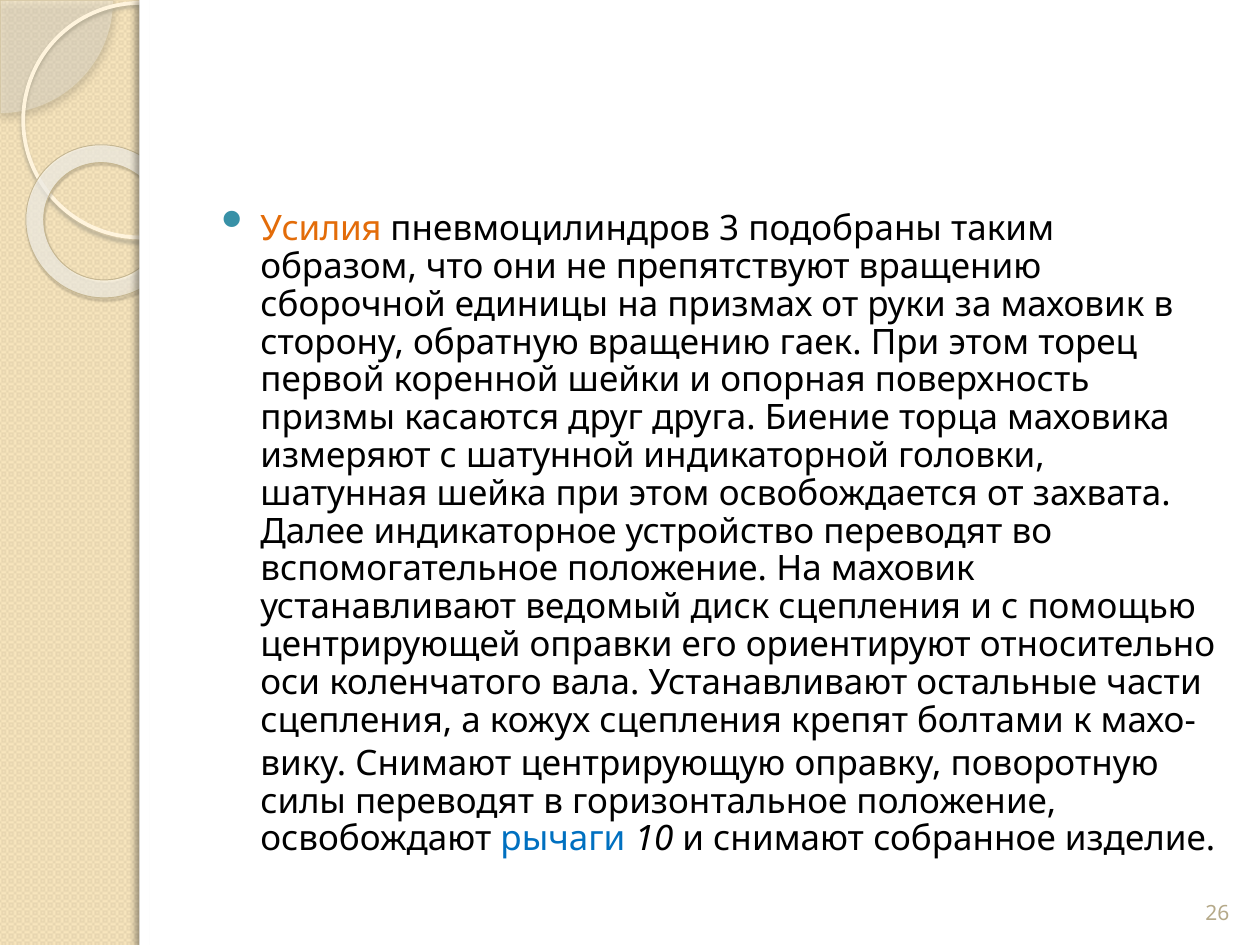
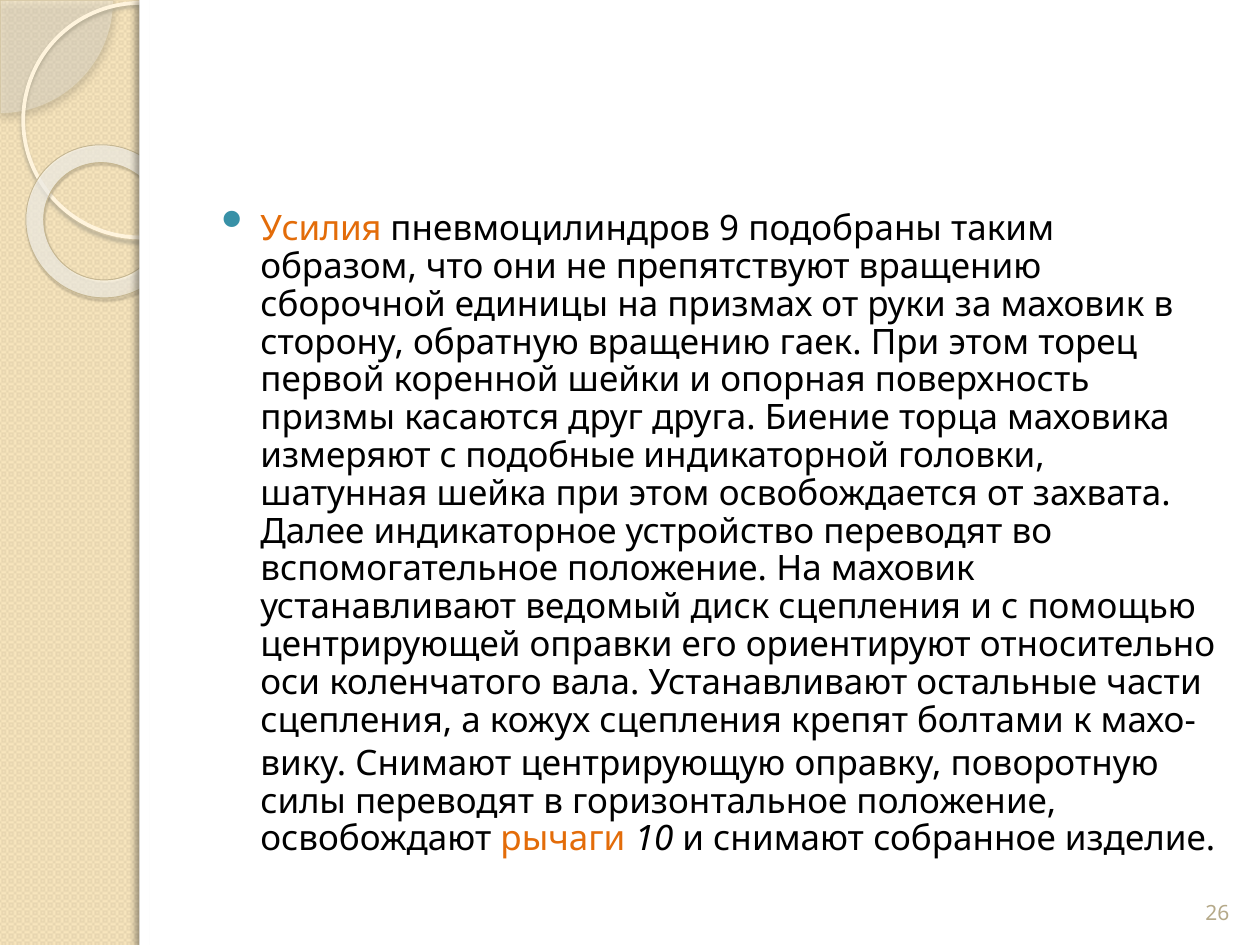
3: 3 -> 9
шатунной: шатунной -> подобные
рычаги colour: blue -> orange
